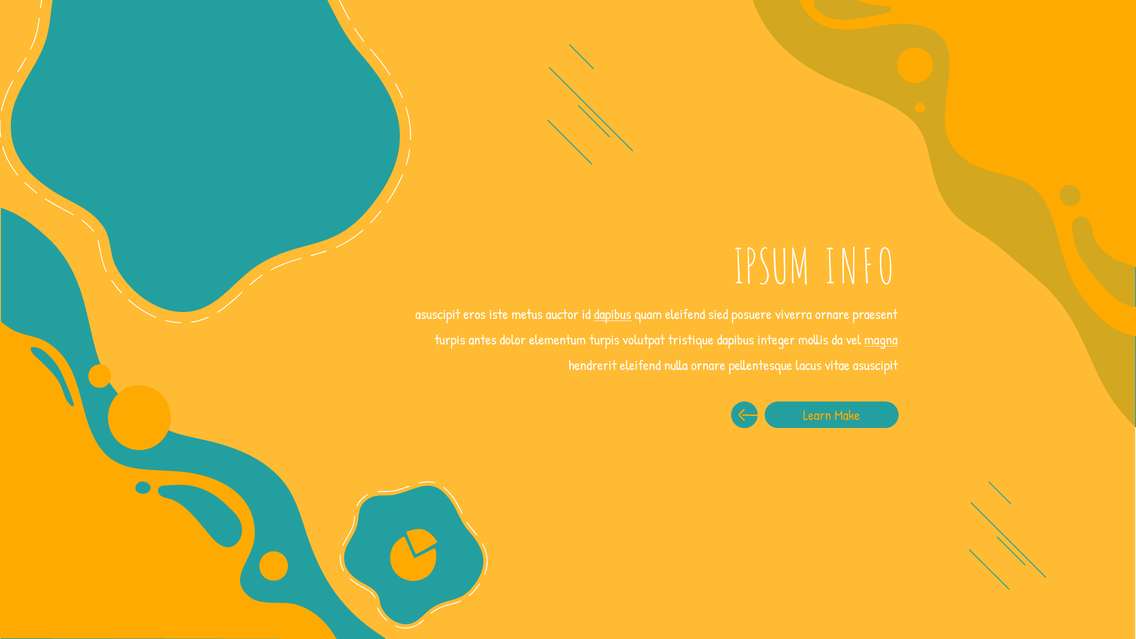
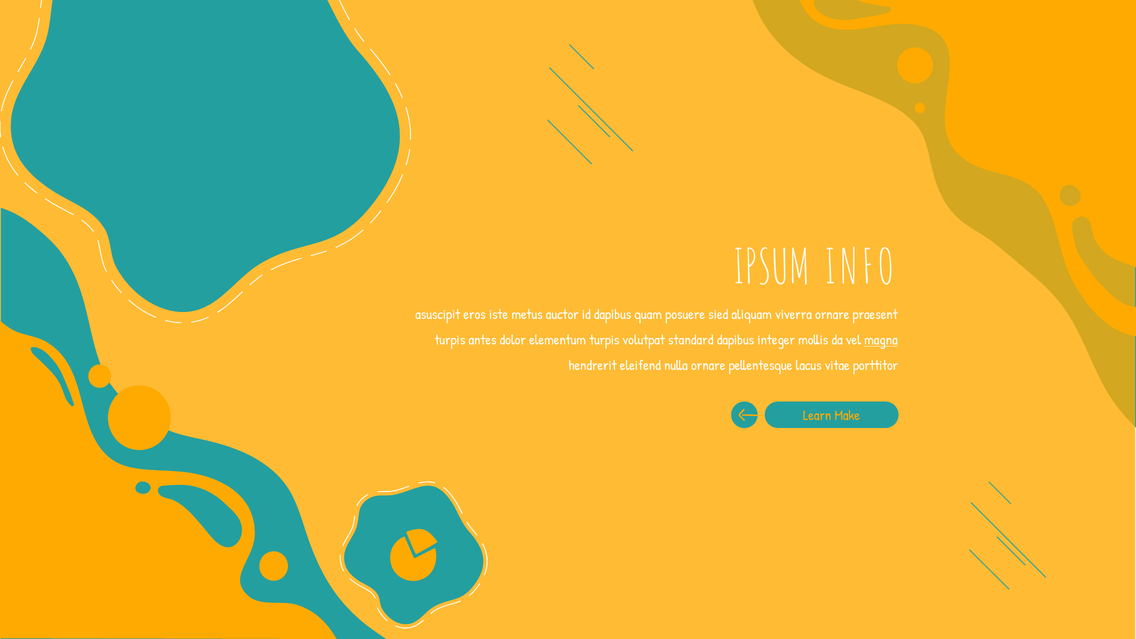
dapibus at (613, 315) underline: present -> none
quam eleifend: eleifend -> posuere
posuere: posuere -> aliquam
tristique: tristique -> standard
vitae asuscipit: asuscipit -> porttitor
